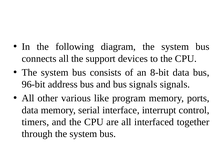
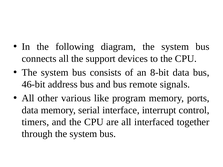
96-bit: 96-bit -> 46-bit
bus signals: signals -> remote
